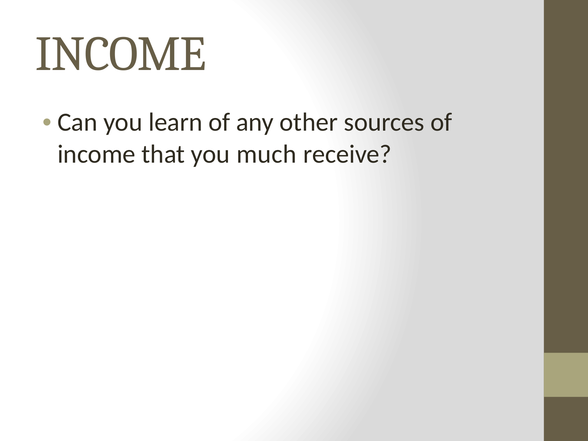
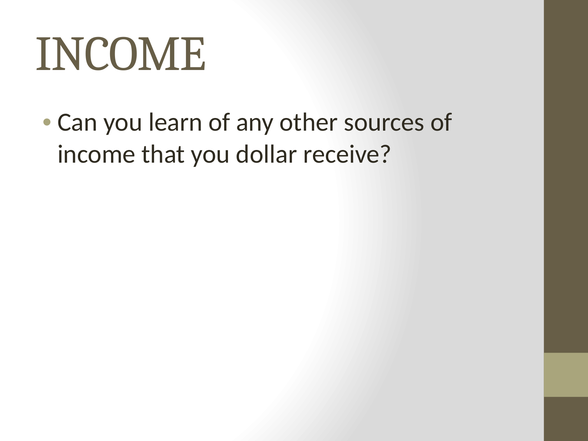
much: much -> dollar
